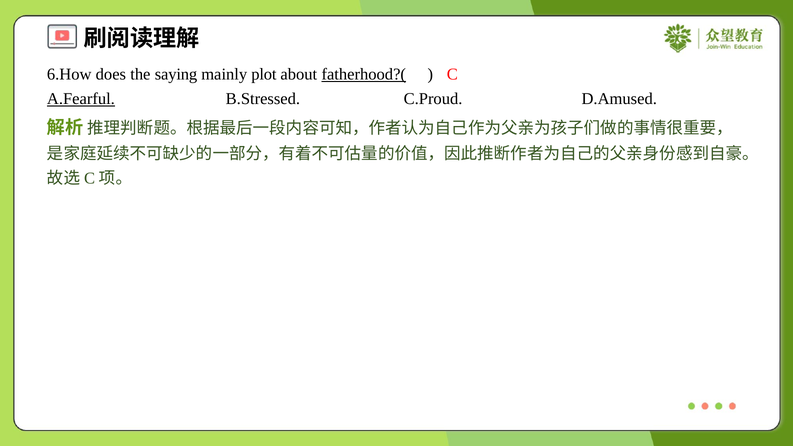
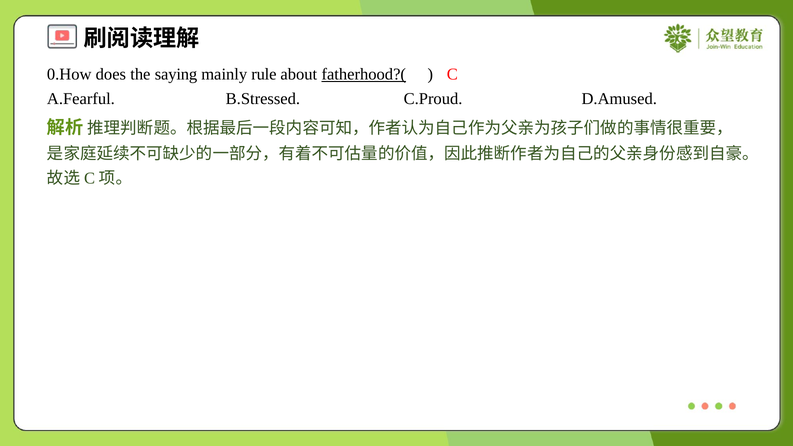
6.How: 6.How -> 0.How
plot: plot -> rule
A.Fearful underline: present -> none
